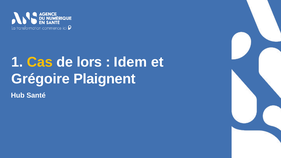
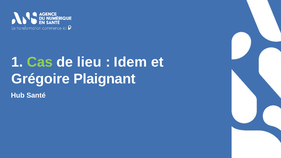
Cas colour: yellow -> light green
lors: lors -> lieu
Plaignent: Plaignent -> Plaignant
